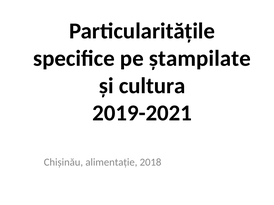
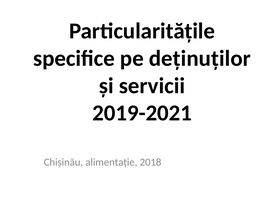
ștampilate: ștampilate -> deținuților
cultura: cultura -> servicii
